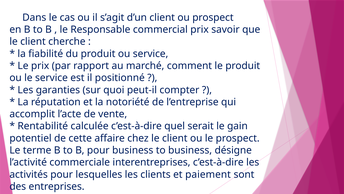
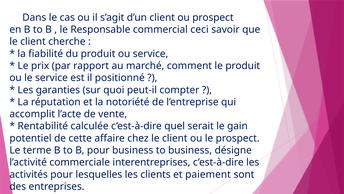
commercial prix: prix -> ceci
